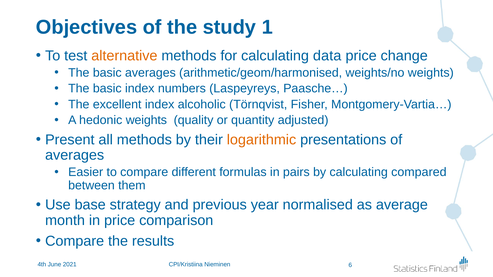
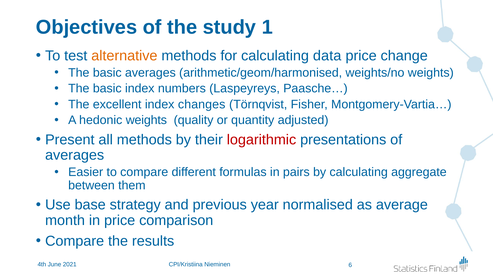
alcoholic: alcoholic -> changes
logarithmic colour: orange -> red
compared: compared -> aggregate
